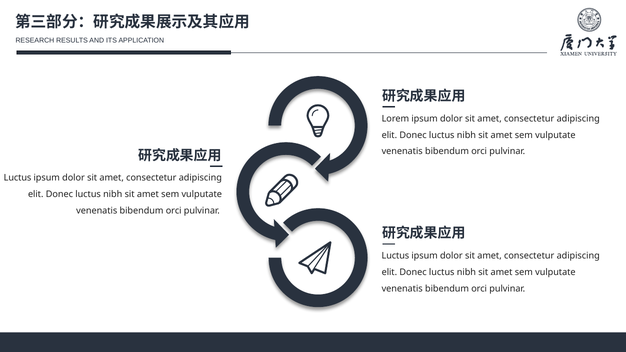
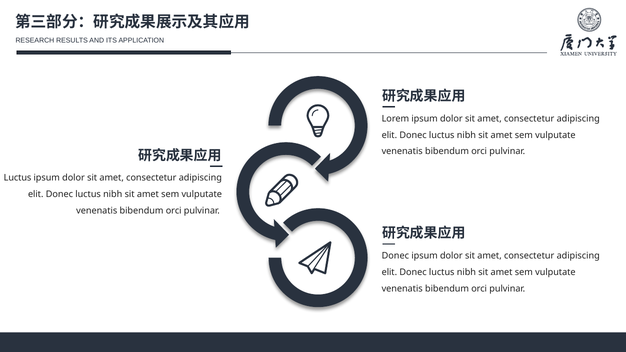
Luctus at (395, 256): Luctus -> Donec
